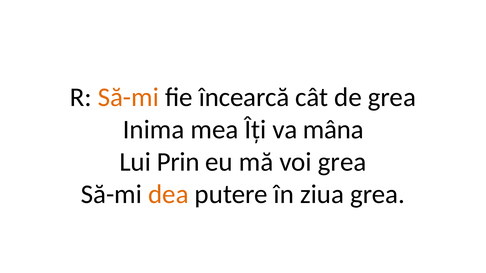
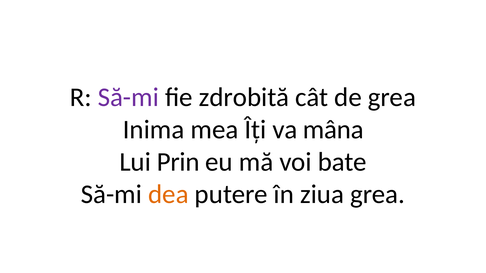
Să-mi at (128, 97) colour: orange -> purple
încearcă: încearcă -> zdrobită
voi grea: grea -> bate
